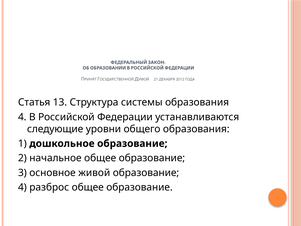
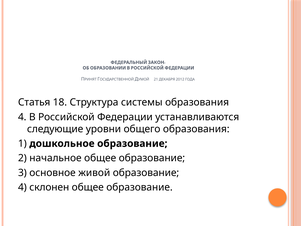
13: 13 -> 18
разброс: разброс -> склонен
